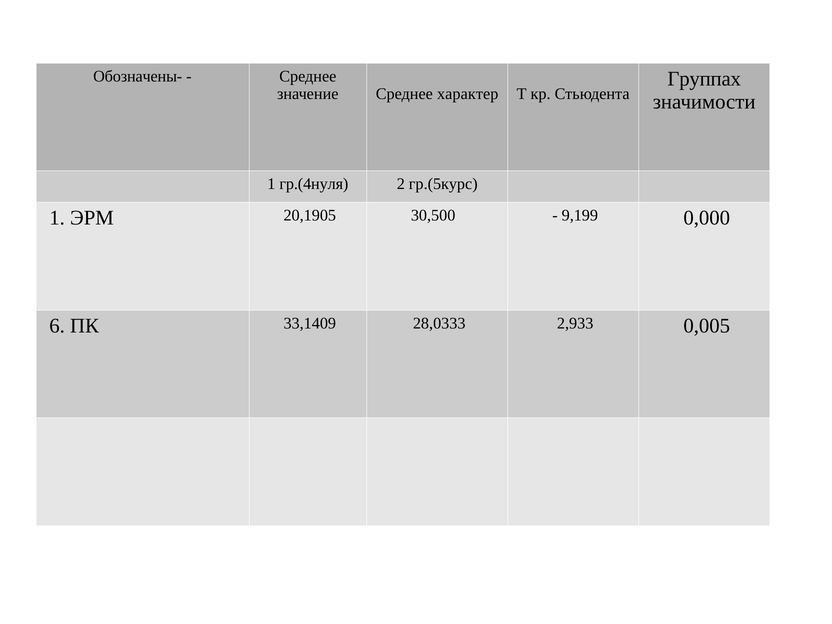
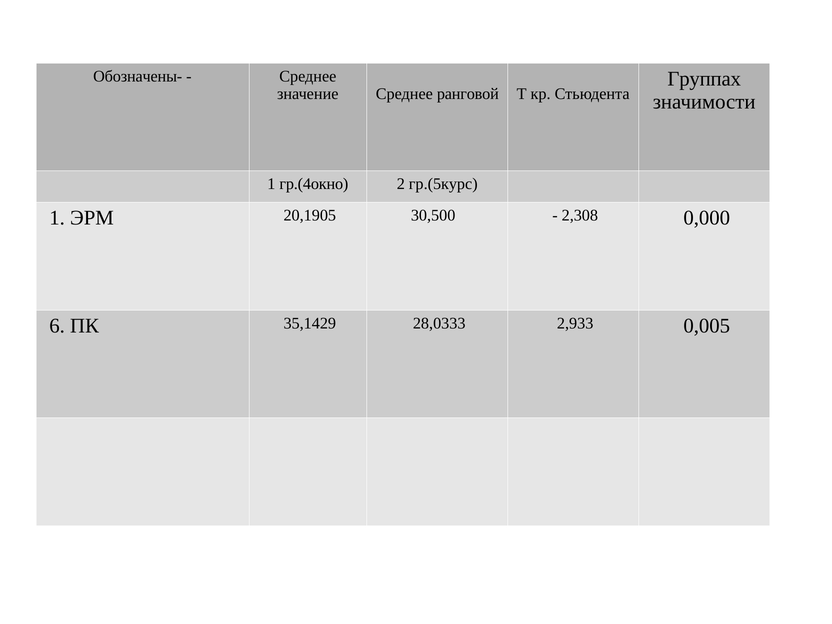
характер: характер -> ранговой
гр.(4нуля: гр.(4нуля -> гр.(4окно
9,199: 9,199 -> 2,308
33,1409: 33,1409 -> 35,1429
